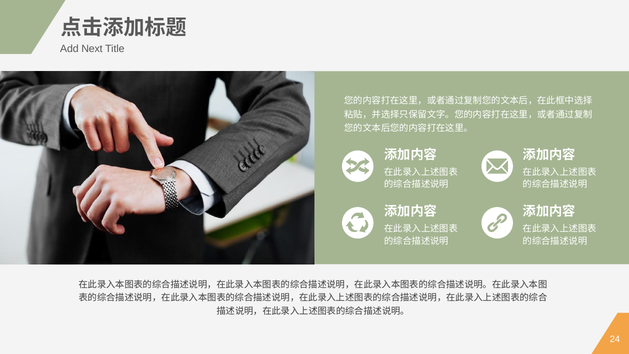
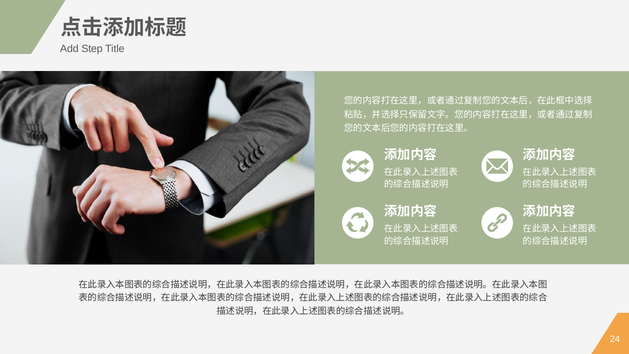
Next: Next -> Step
